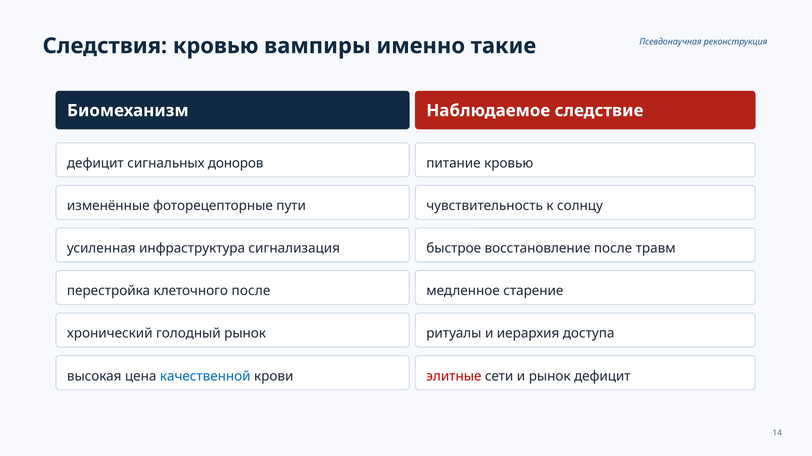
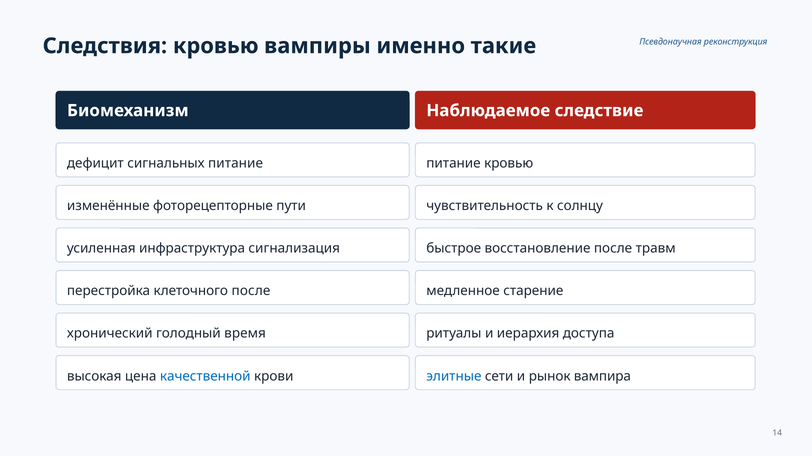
сигнальных доноров: доноров -> питание
голодный рынок: рынок -> время
элитные colour: red -> blue
рынок дефицит: дефицит -> вампира
